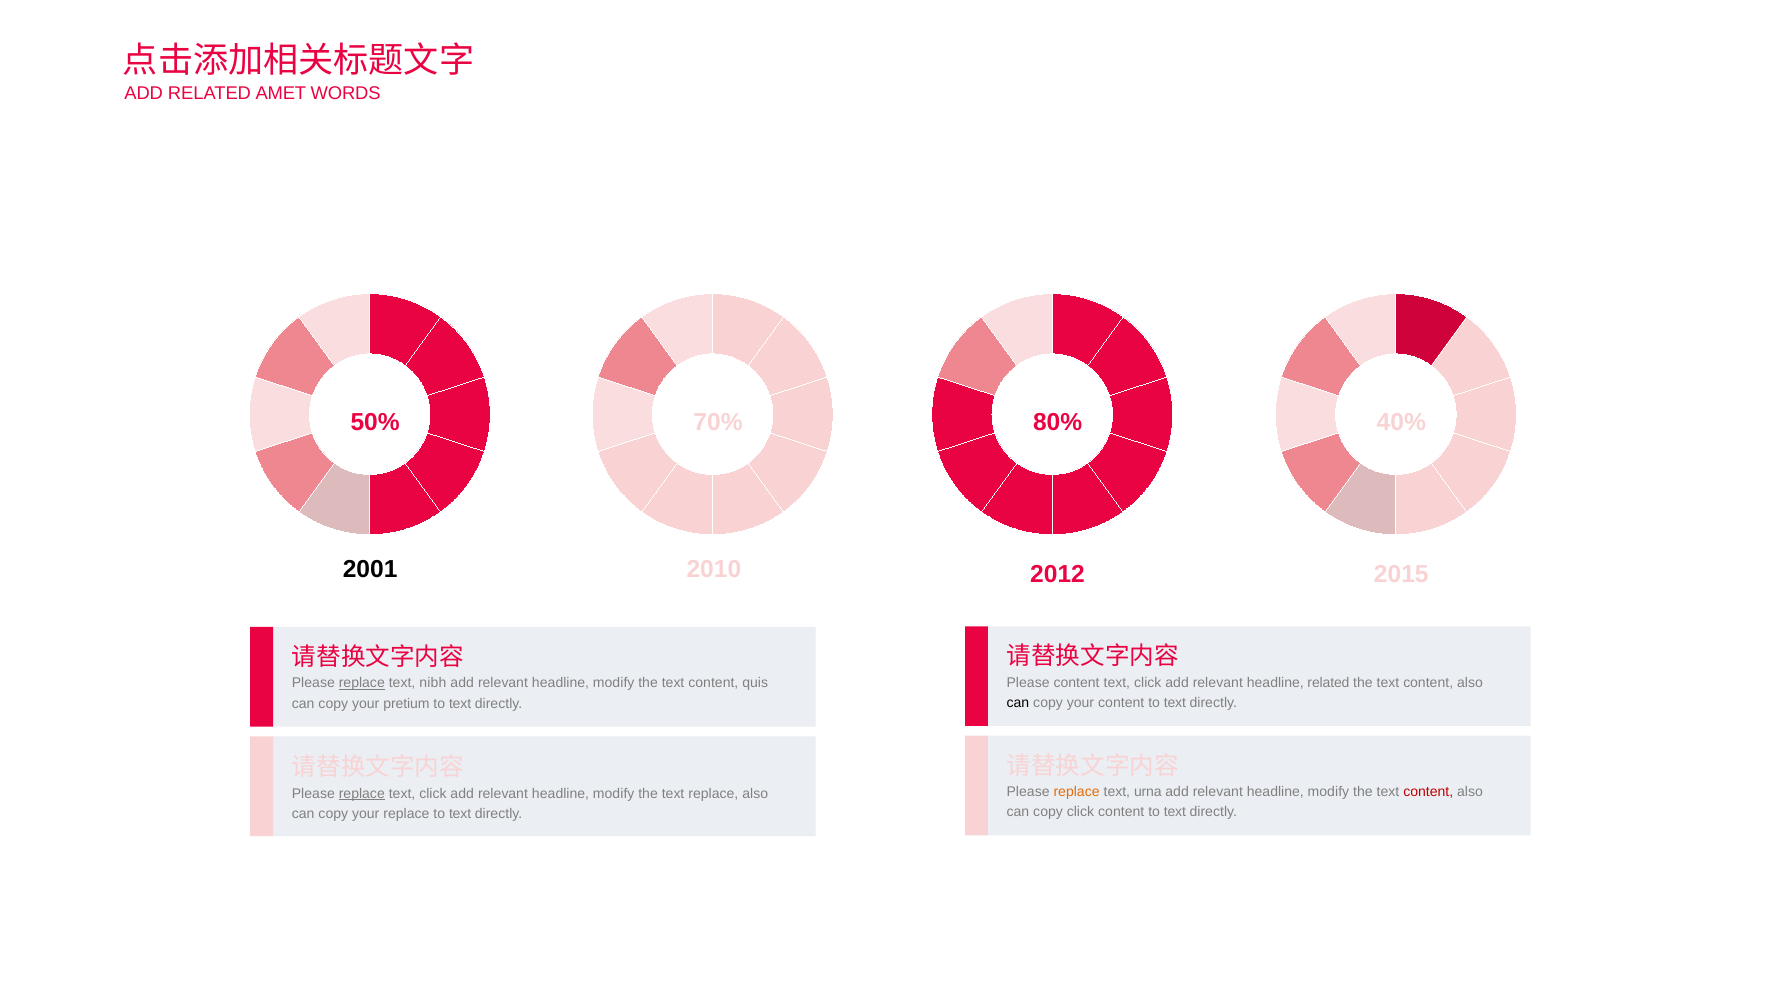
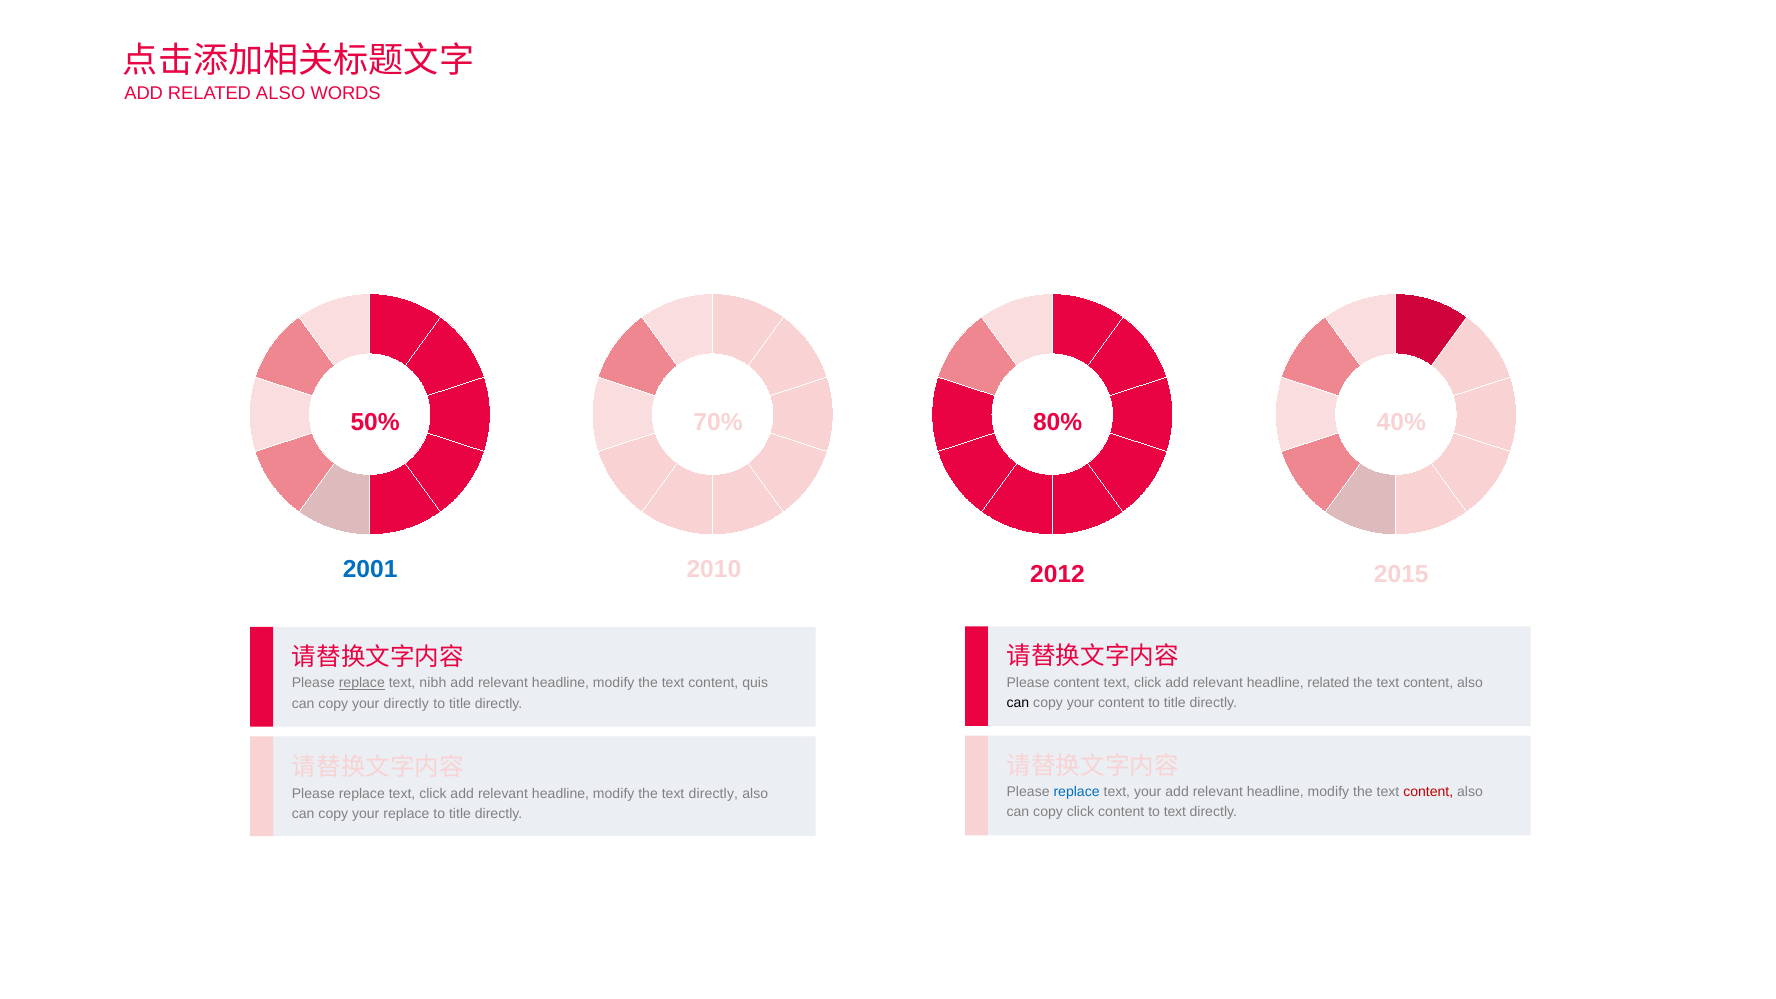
RELATED AMET: AMET -> ALSO
2001 colour: black -> blue
your content to text: text -> title
your pretium: pretium -> directly
text at (460, 703): text -> title
replace at (1077, 792) colour: orange -> blue
text urna: urna -> your
replace at (362, 794) underline: present -> none
the text replace: replace -> directly
text at (460, 814): text -> title
